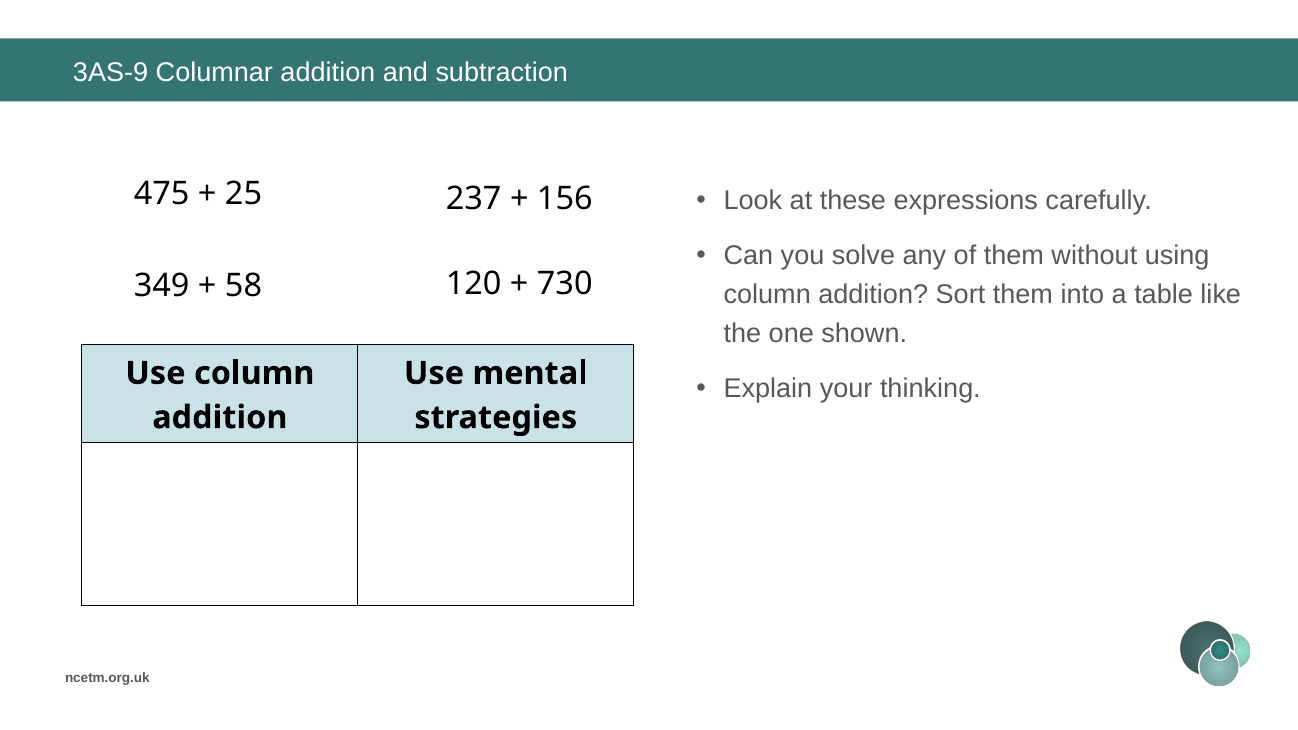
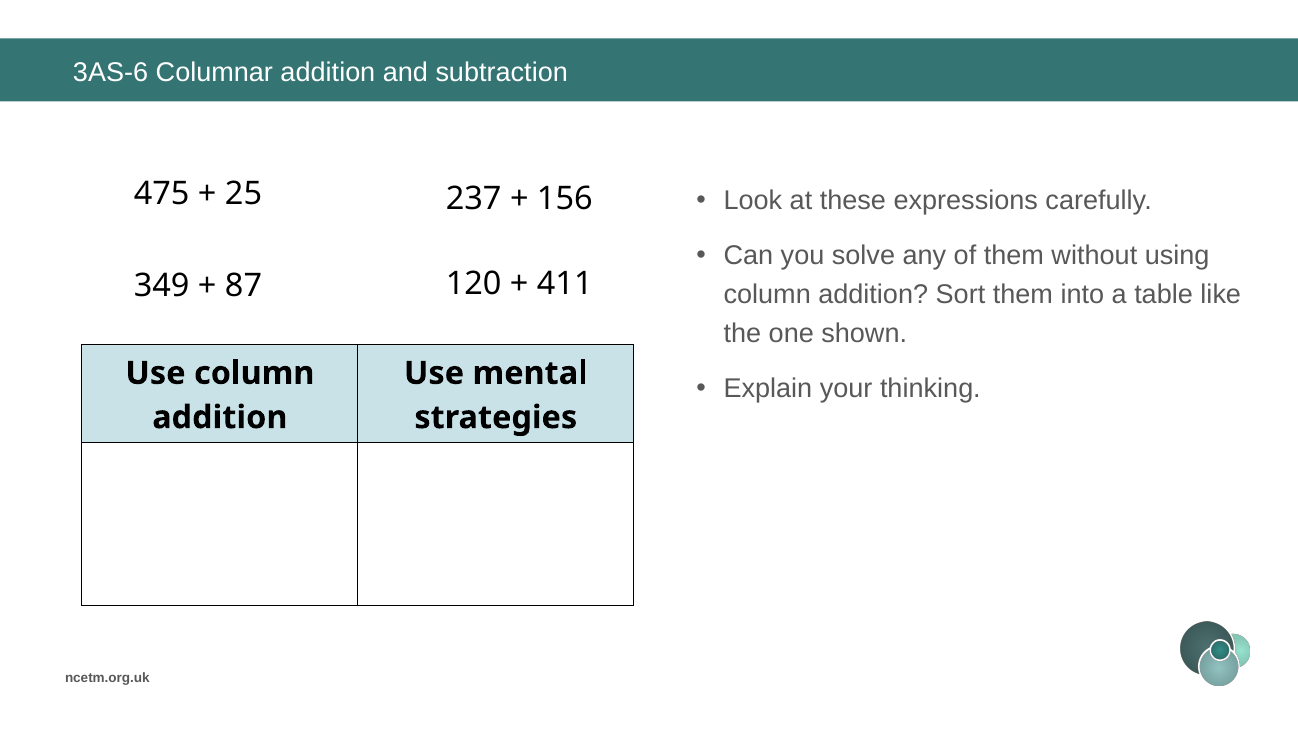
3AS-9: 3AS-9 -> 3AS-6
730: 730 -> 411
58: 58 -> 87
